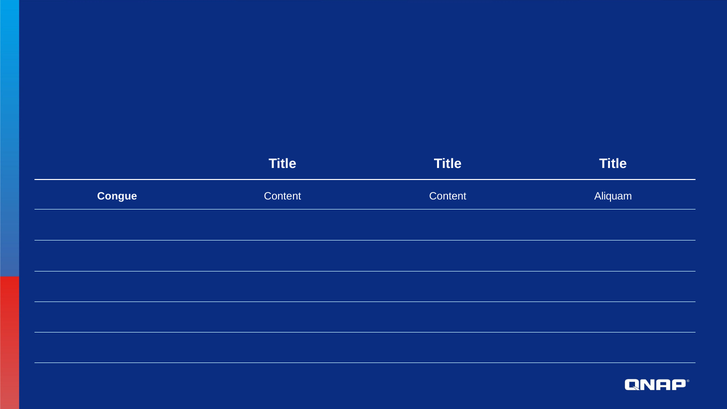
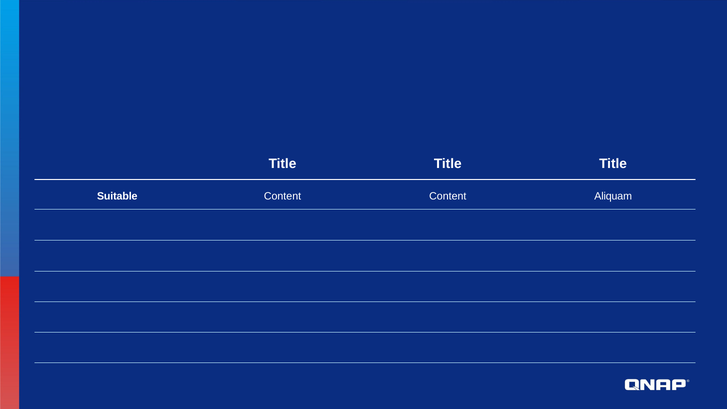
Congue: Congue -> Suitable
